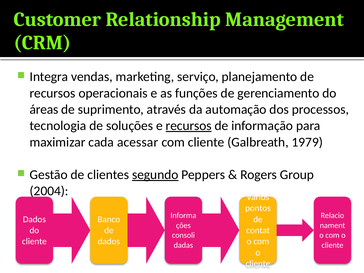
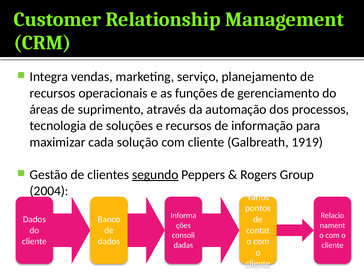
recursos at (189, 126) underline: present -> none
acessar: acessar -> solução
1979: 1979 -> 1919
